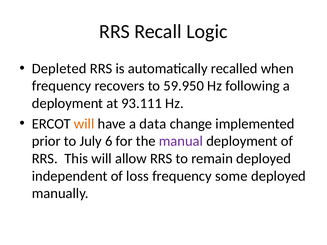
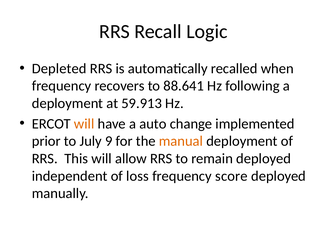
59.950: 59.950 -> 88.641
93.111: 93.111 -> 59.913
data: data -> auto
6: 6 -> 9
manual colour: purple -> orange
some: some -> score
